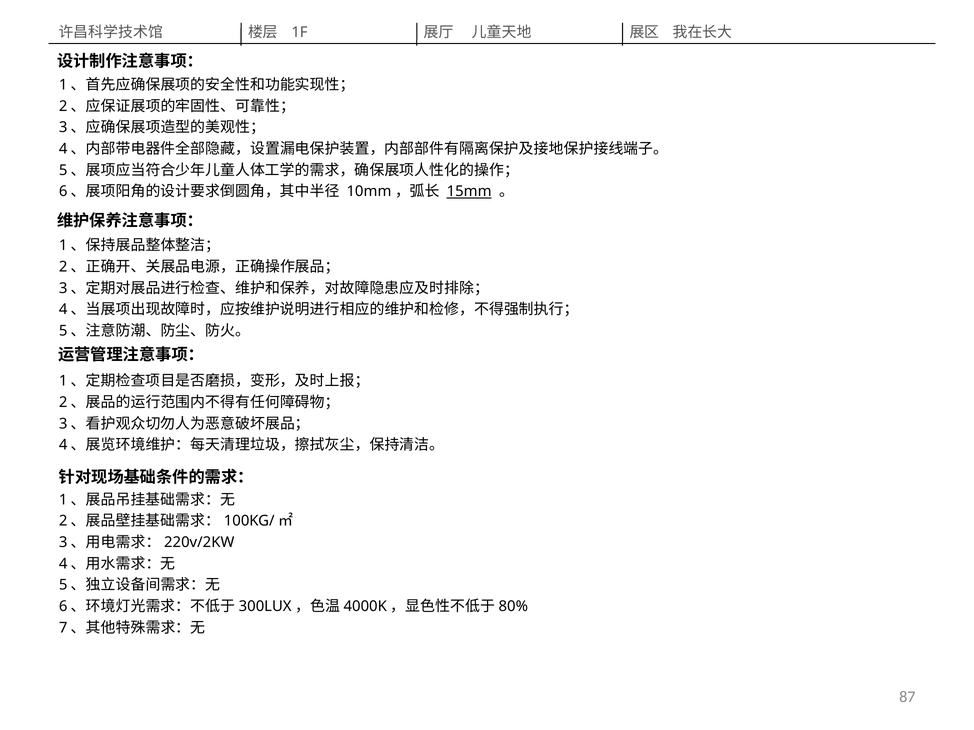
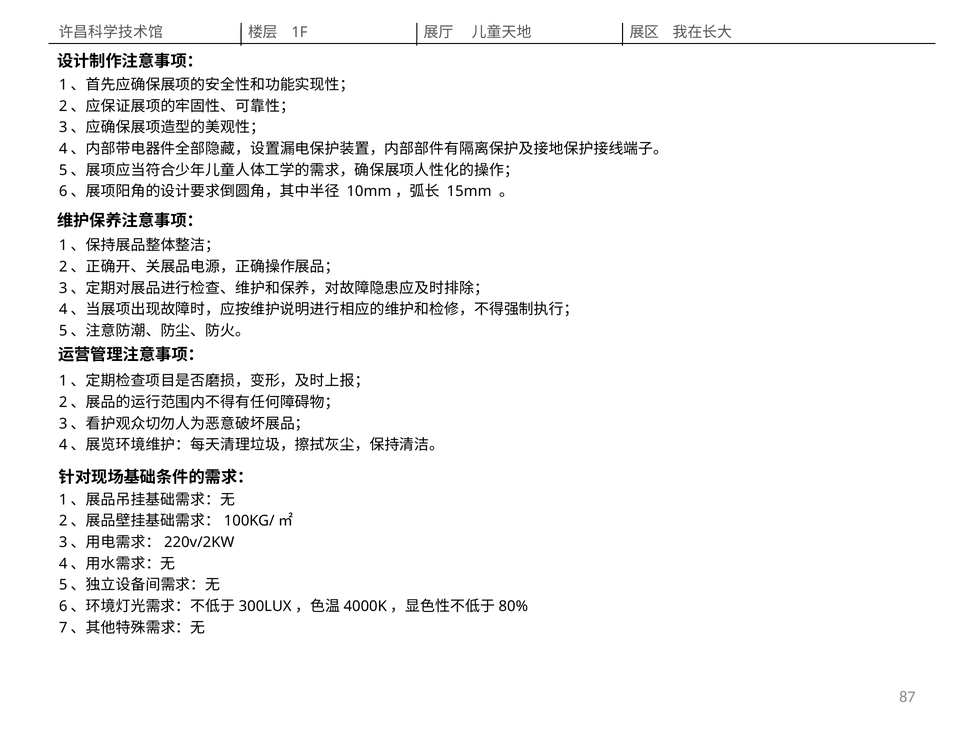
15mm underline: present -> none
